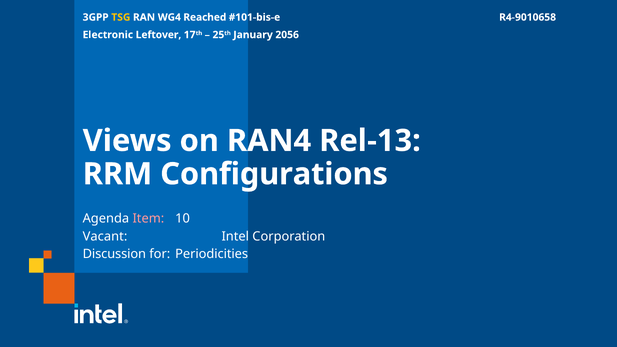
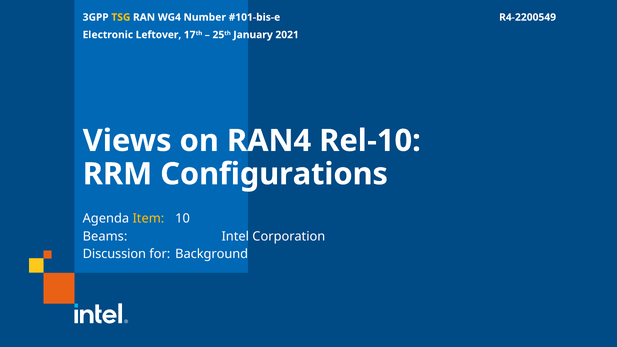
Reached: Reached -> Number
R4-9010658: R4-9010658 -> R4-2200549
2056: 2056 -> 2021
Rel-13: Rel-13 -> Rel-10
Item colour: pink -> yellow
Vacant: Vacant -> Beams
Periodicities: Periodicities -> Background
